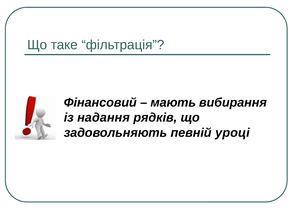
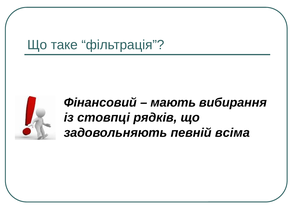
надання: надання -> стовпці
уроці: уроці -> всіма
